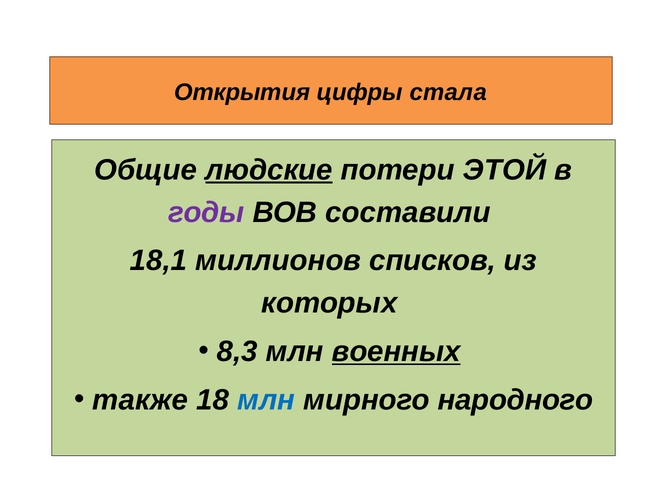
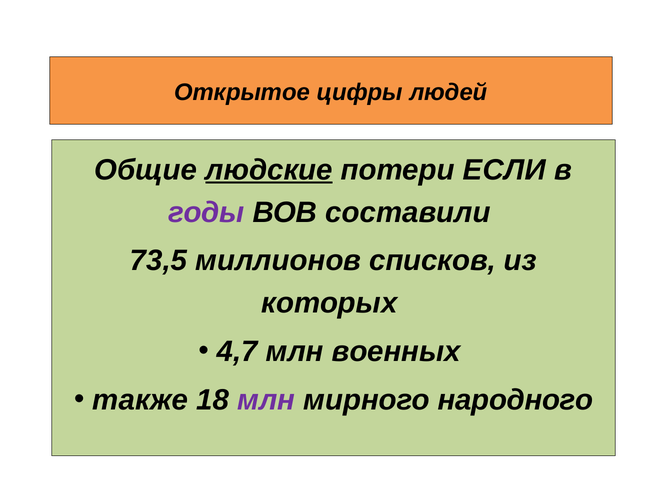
Открытия: Открытия -> Открытое
стала: стала -> людей
ЭТОЙ: ЭТОЙ -> ЕСЛИ
18,1: 18,1 -> 73,5
8,3: 8,3 -> 4,7
военных underline: present -> none
млн at (266, 399) colour: blue -> purple
